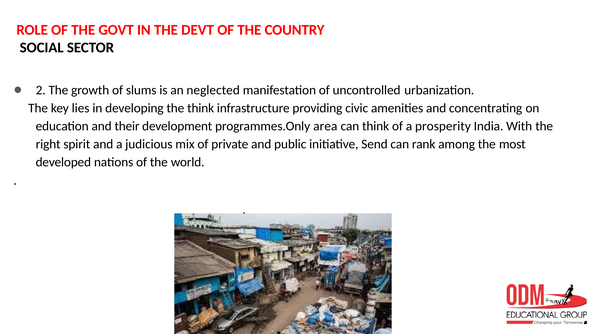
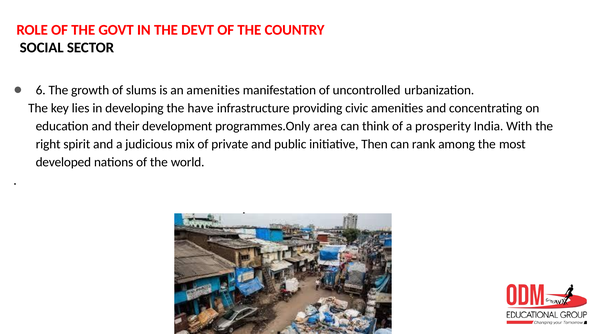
2: 2 -> 6
an neglected: neglected -> amenities
the think: think -> have
Send: Send -> Then
